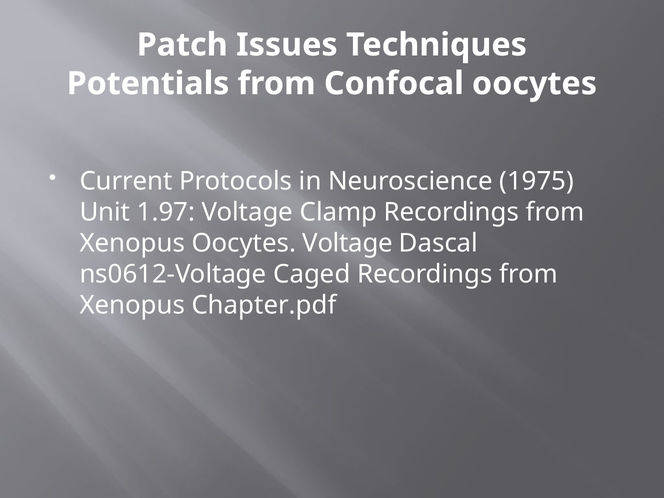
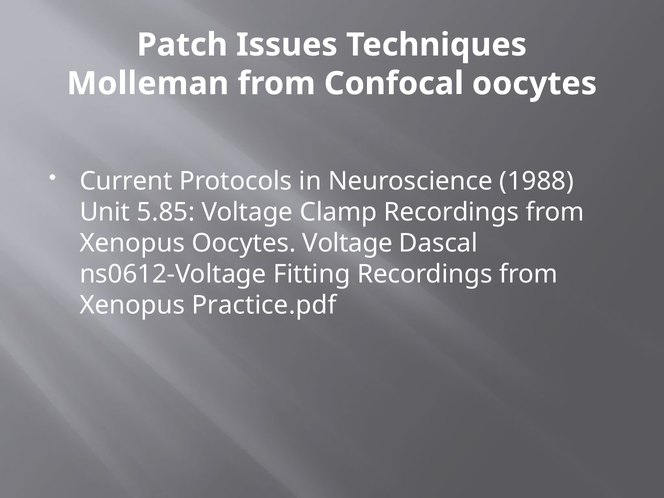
Potentials: Potentials -> Molleman
1975: 1975 -> 1988
1.97: 1.97 -> 5.85
Caged: Caged -> Fitting
Chapter.pdf: Chapter.pdf -> Practice.pdf
